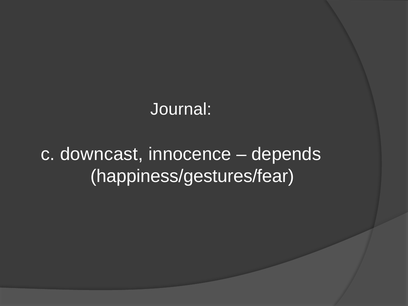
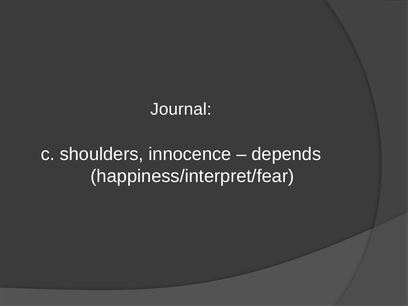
downcast: downcast -> shoulders
happiness/gestures/fear: happiness/gestures/fear -> happiness/interpret/fear
